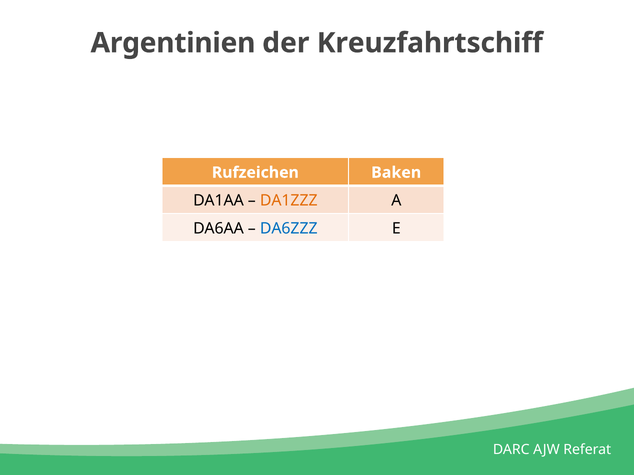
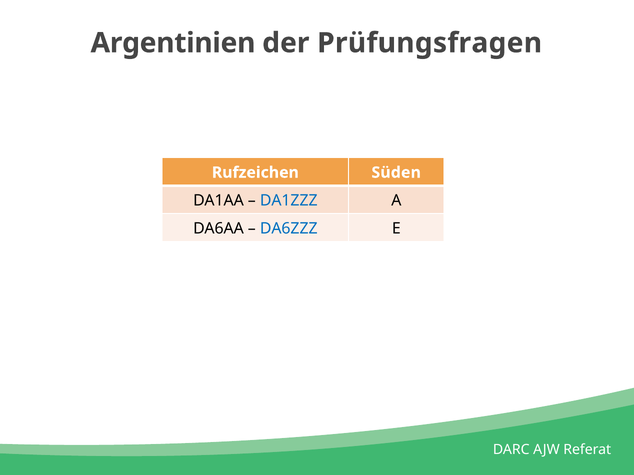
Kreuzfahrtschiff: Kreuzfahrtschiff -> Prüfungsfragen
Baken: Baken -> Süden
DA1ZZZ colour: orange -> blue
